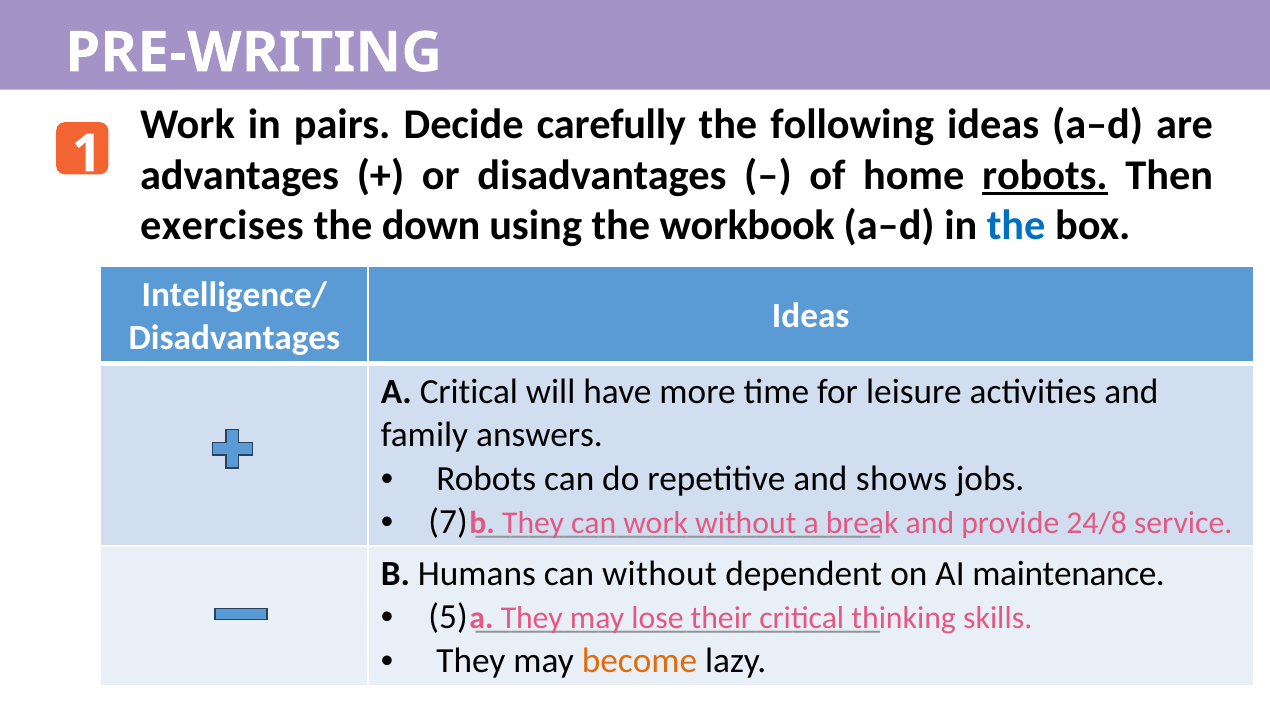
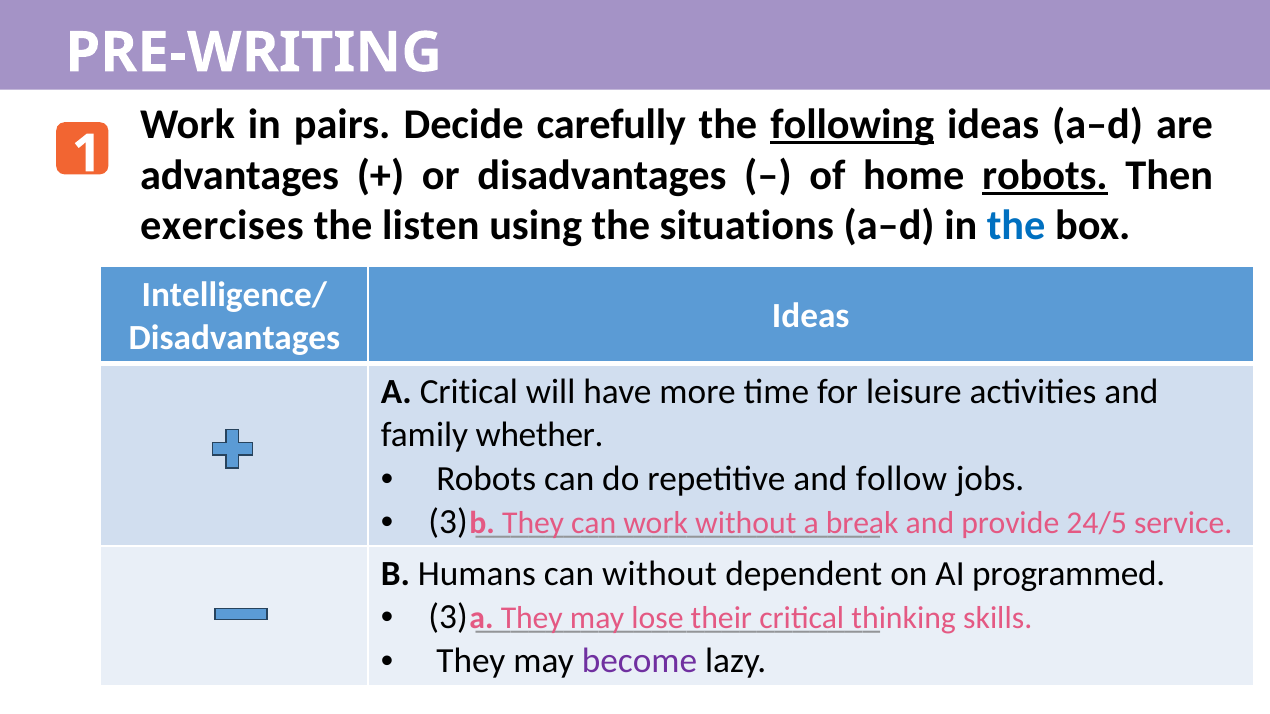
following underline: none -> present
down: down -> listen
workbook: workbook -> situations
answers: answers -> whether
shows: shows -> follow
7 at (448, 522): 7 -> 3
24/8: 24/8 -> 24/5
maintenance: maintenance -> programmed
5 at (448, 618): 5 -> 3
become colour: orange -> purple
